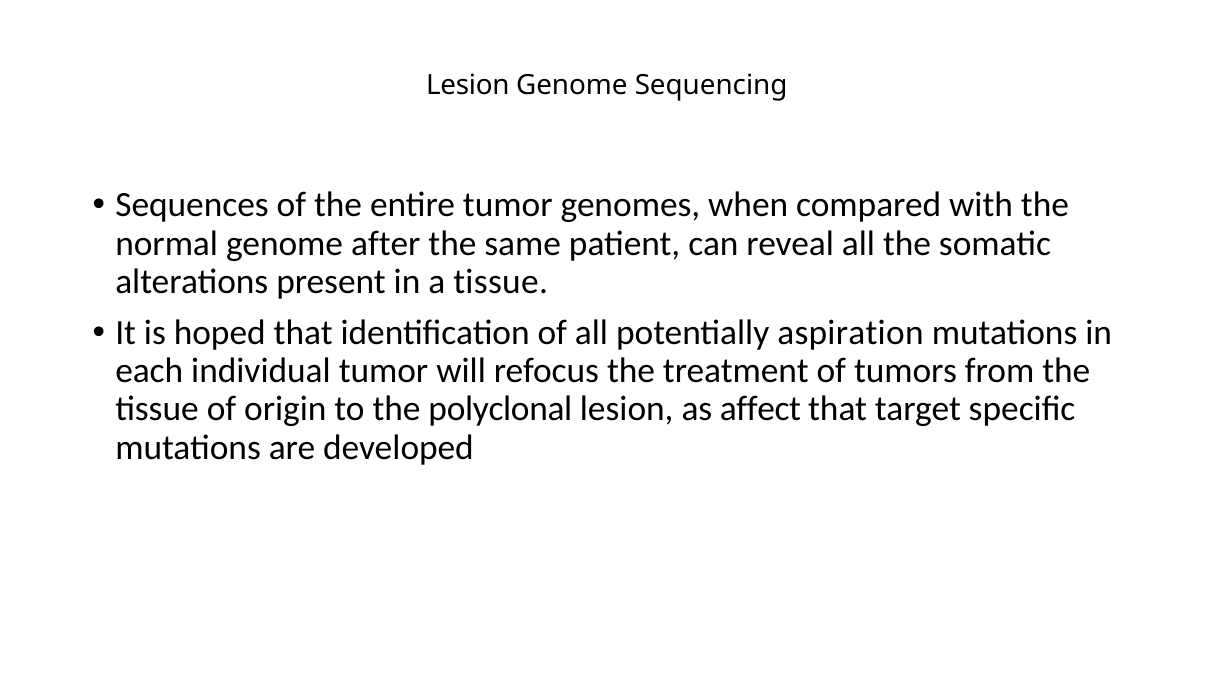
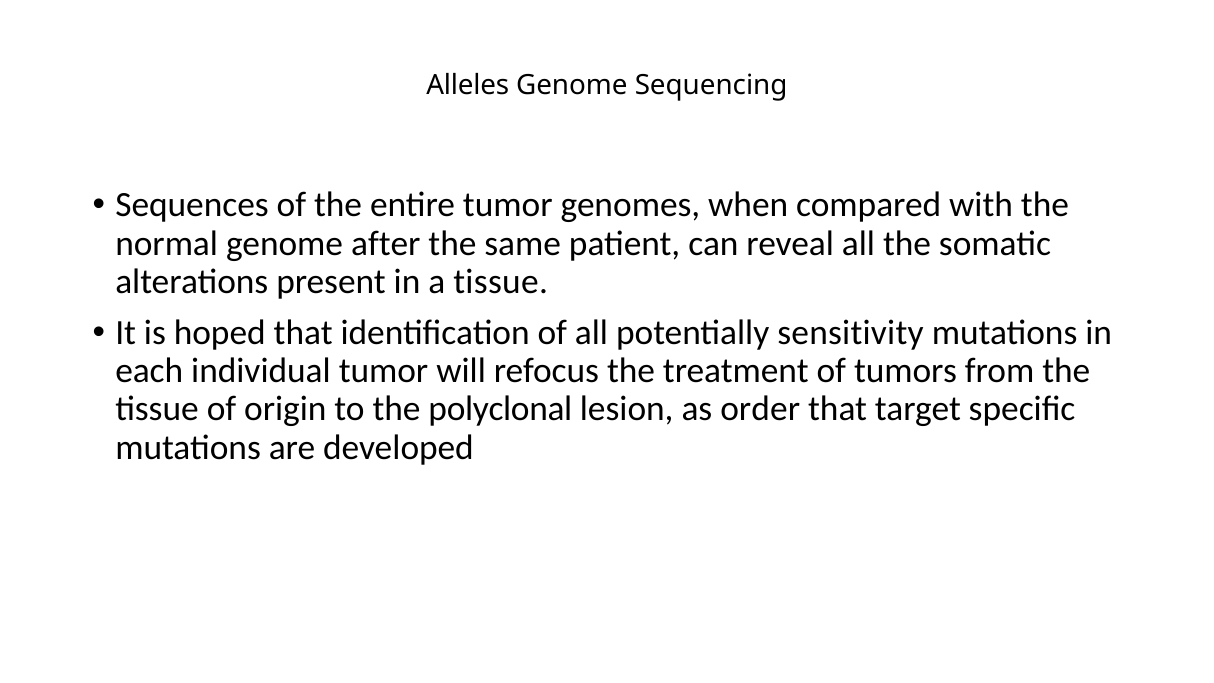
Lesion at (468, 86): Lesion -> Alleles
aspiration: aspiration -> sensitivity
affect: affect -> order
